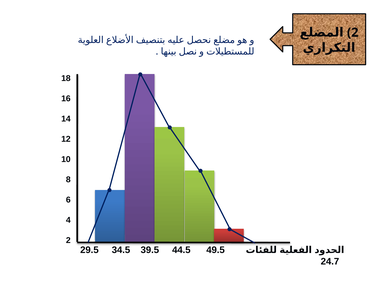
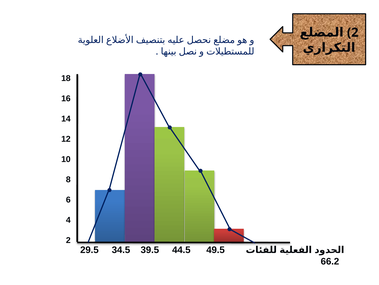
24.7: 24.7 -> 66.2
